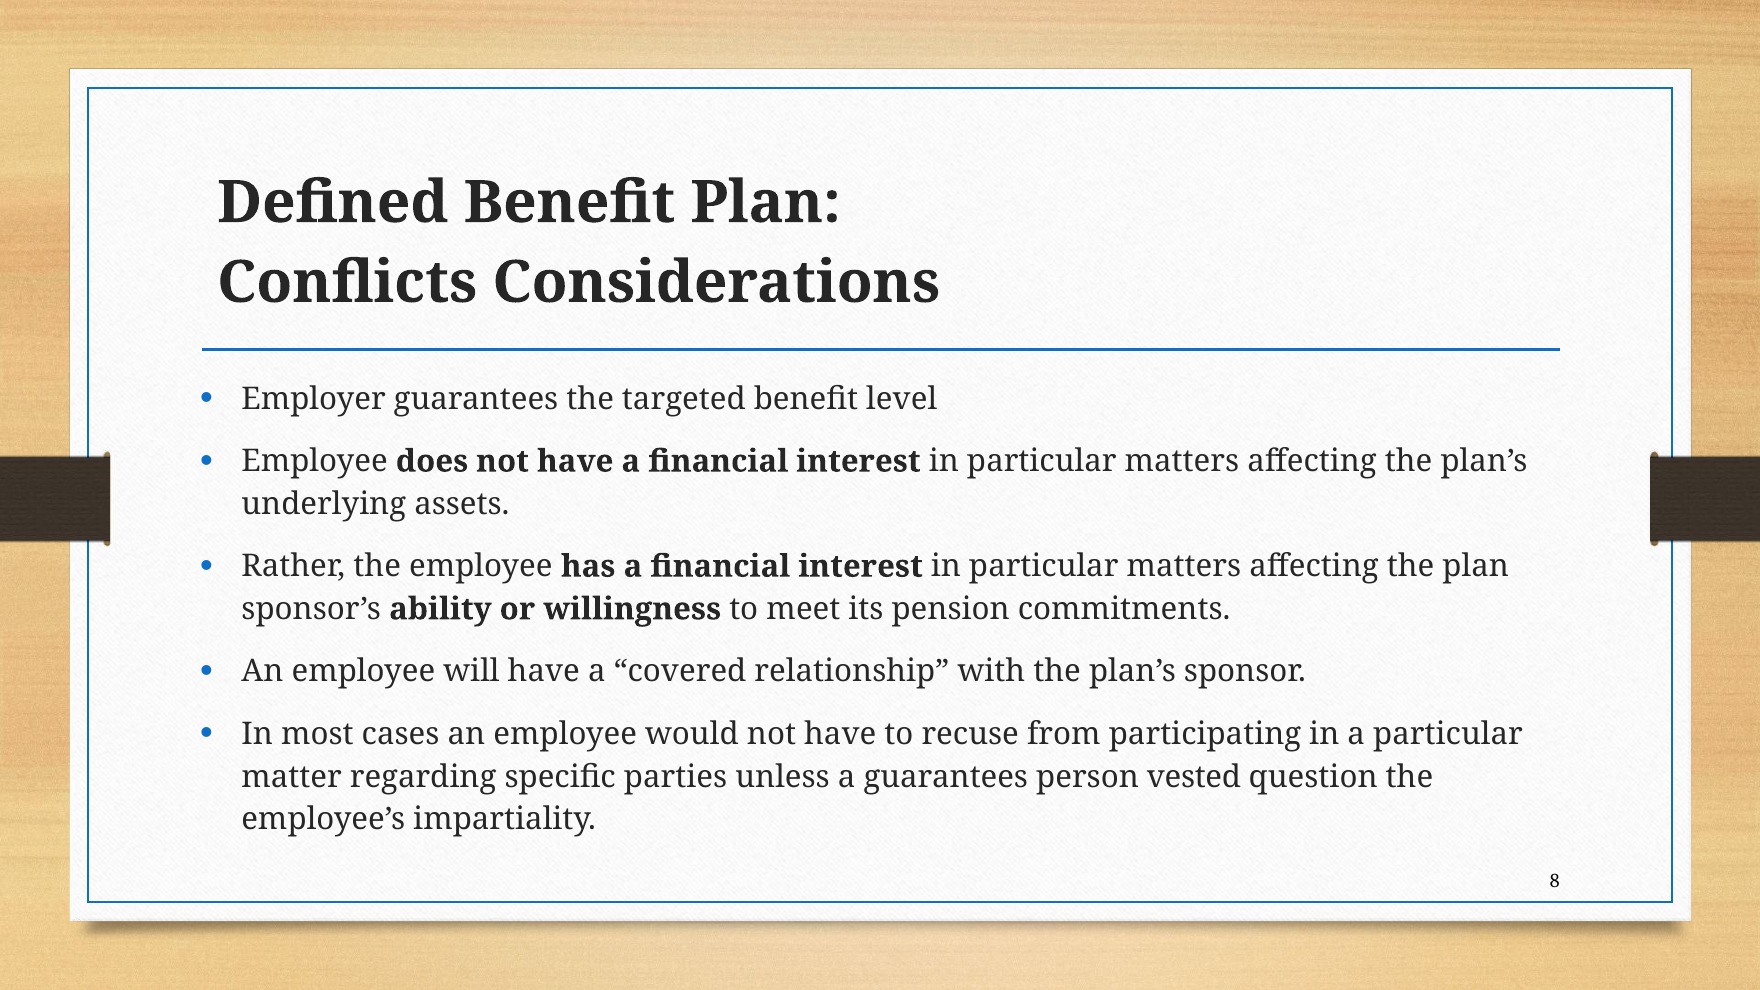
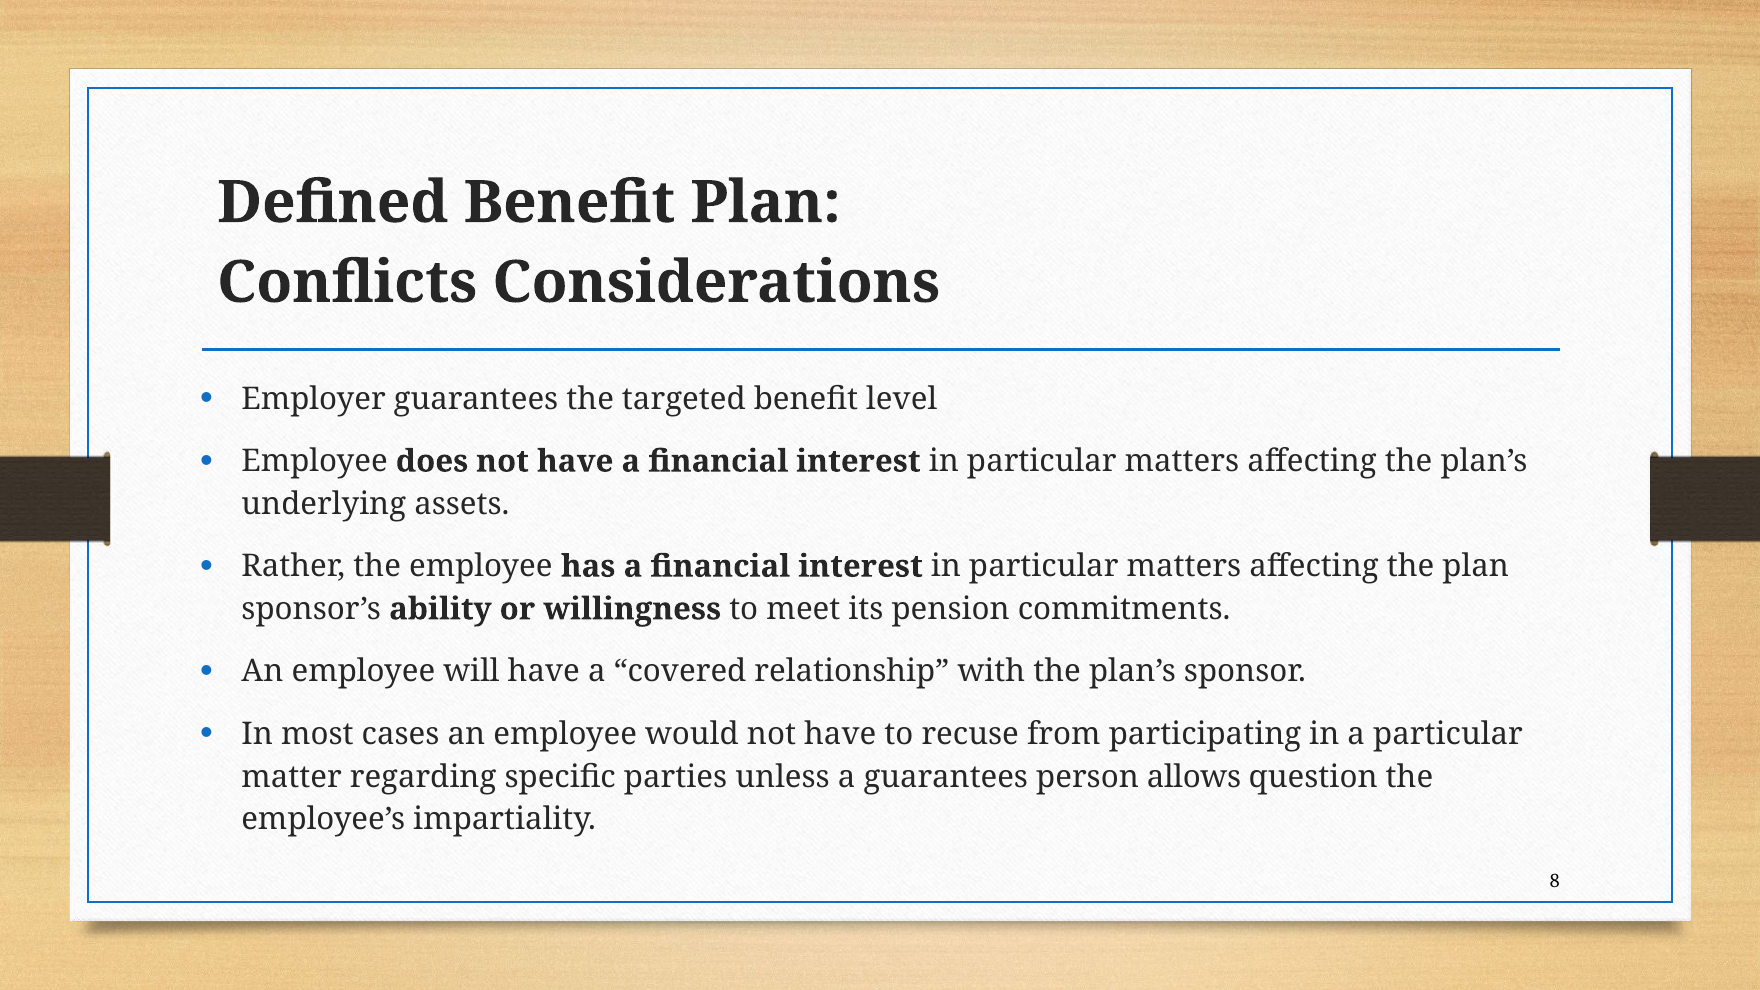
vested: vested -> allows
